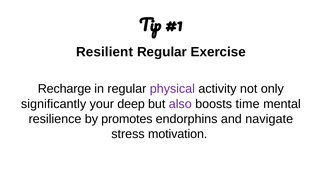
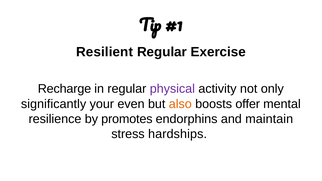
deep: deep -> even
also colour: purple -> orange
time: time -> offer
navigate: navigate -> maintain
motivation: motivation -> hardships
